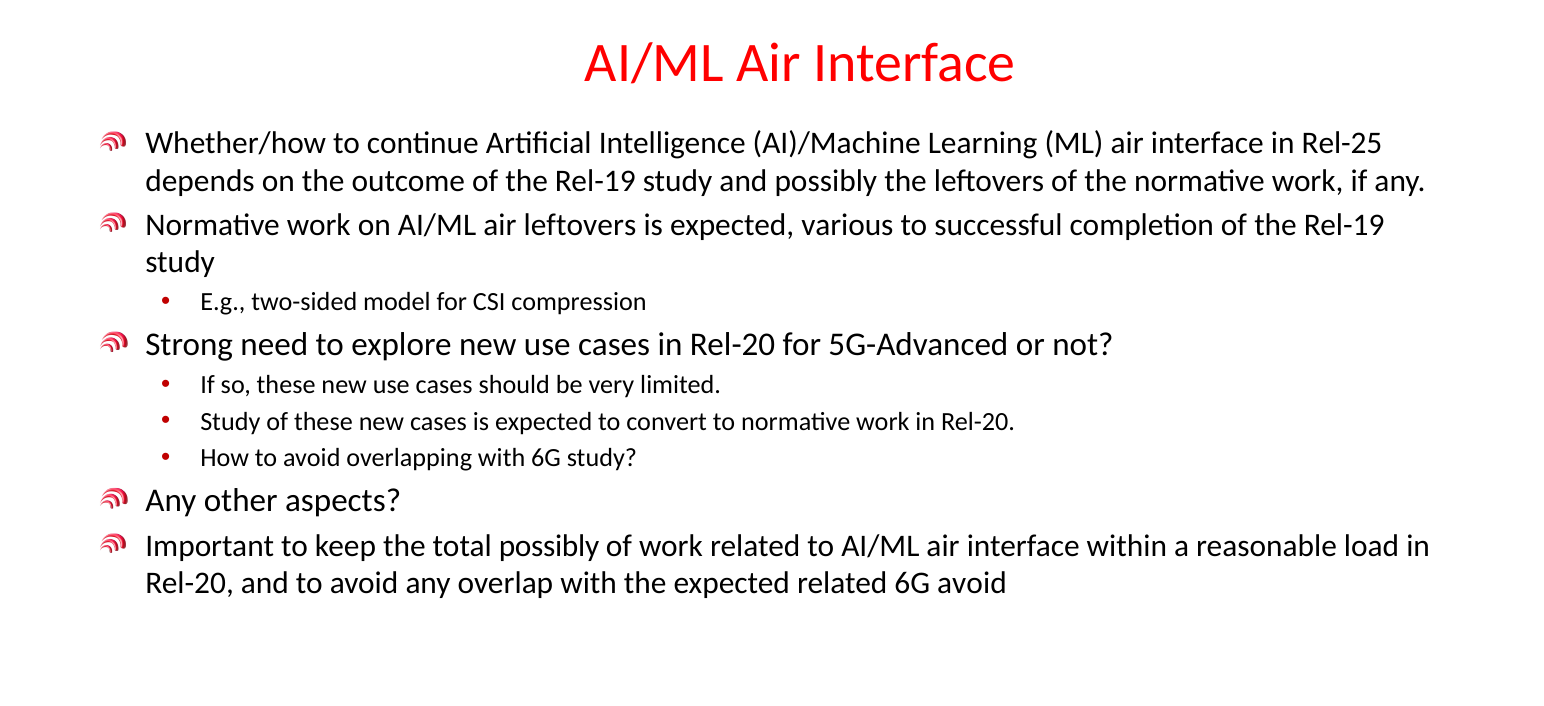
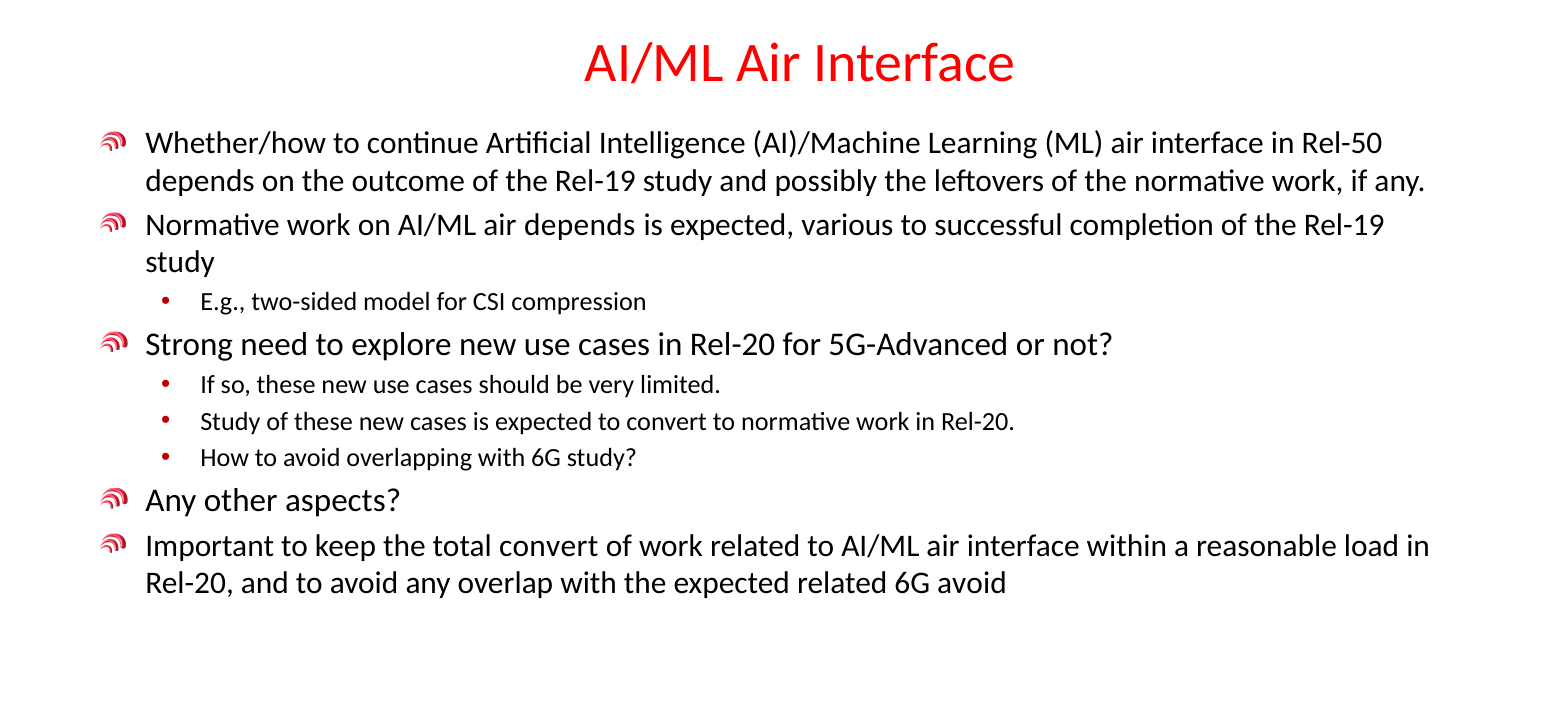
Rel-25: Rel-25 -> Rel-50
air leftovers: leftovers -> depends
total possibly: possibly -> convert
